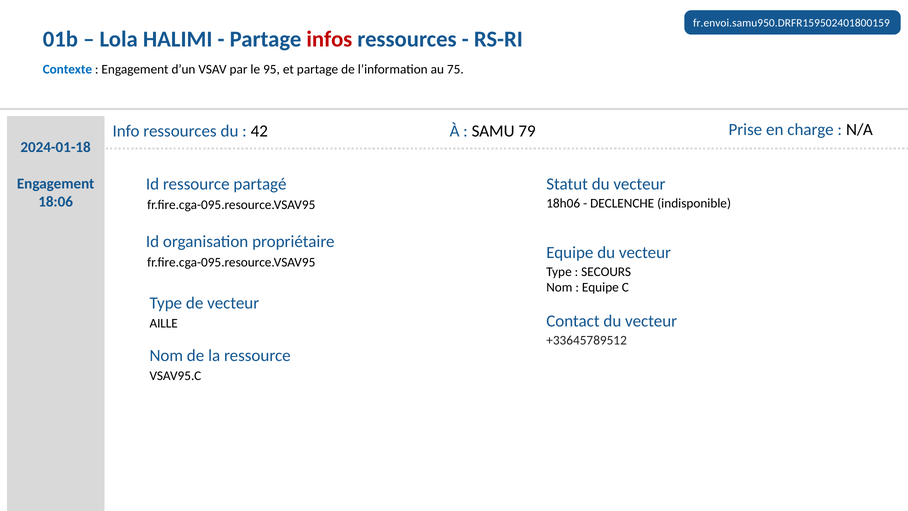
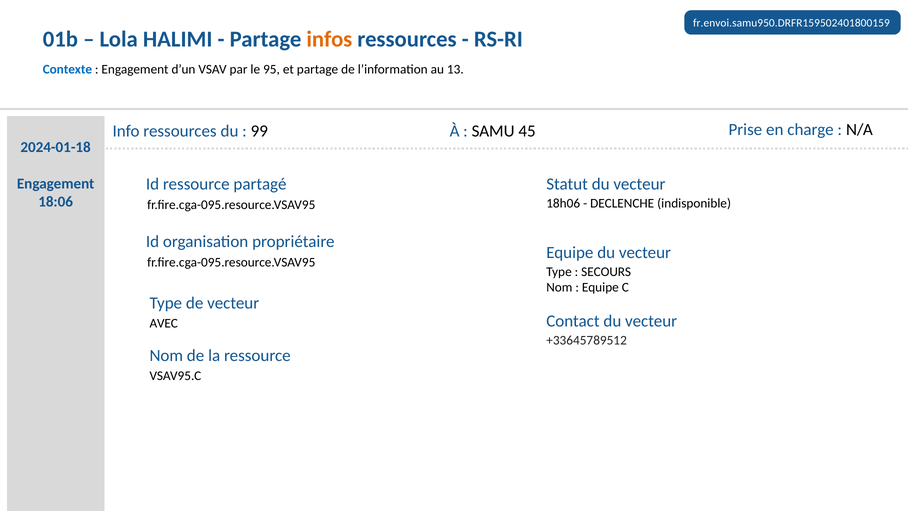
infos colour: red -> orange
75: 75 -> 13
42: 42 -> 99
79: 79 -> 45
AILLE: AILLE -> AVEC
